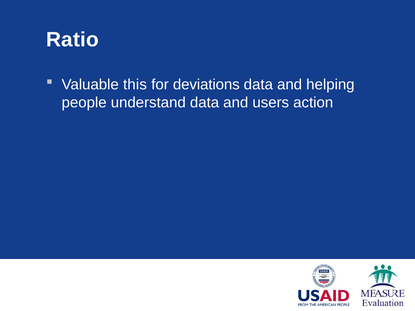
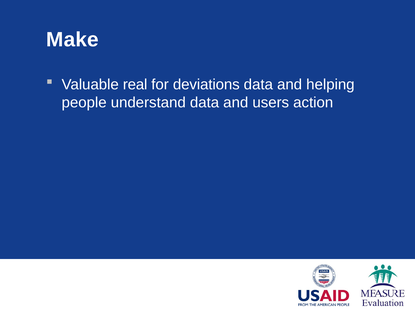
Ratio: Ratio -> Make
this: this -> real
